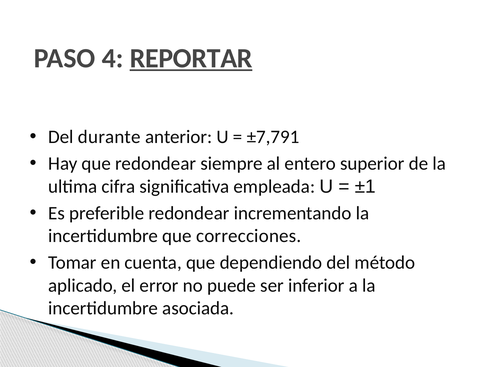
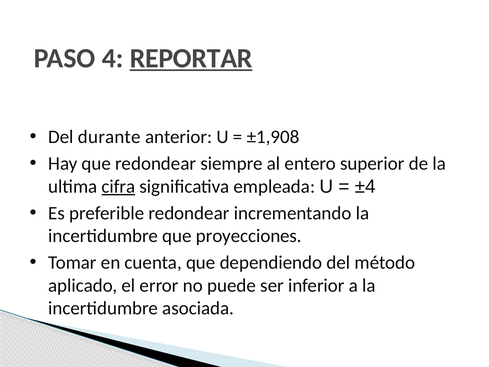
±7,791: ±7,791 -> ±1,908
cifra underline: none -> present
±1: ±1 -> ±4
correcciones: correcciones -> proyecciones
